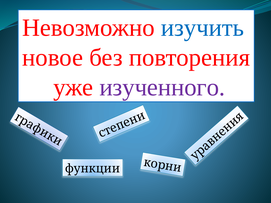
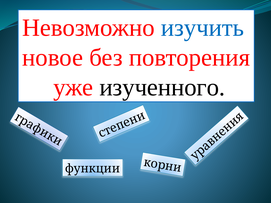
изученного colour: purple -> black
